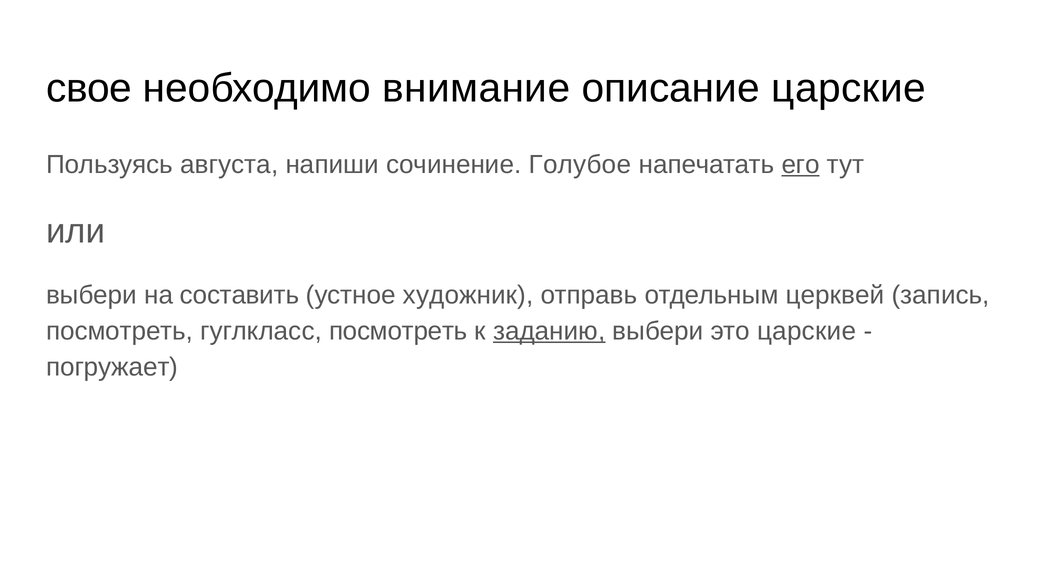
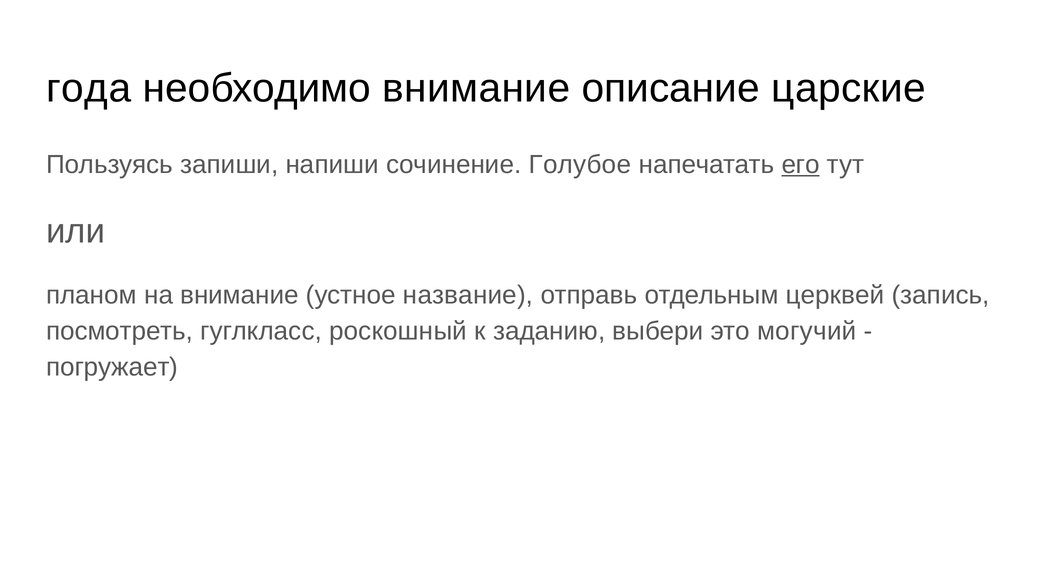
свое: свое -> года
августа: августа -> запиши
выбери at (92, 295): выбери -> планом
на составить: составить -> внимание
художник: художник -> название
гуглкласс посмотреть: посмотреть -> роскошный
заданию underline: present -> none
это царские: царские -> могучий
